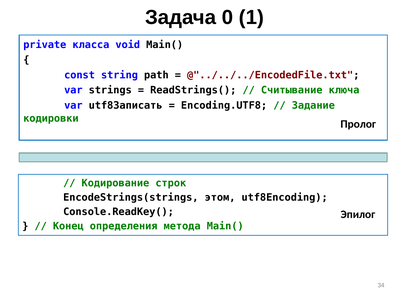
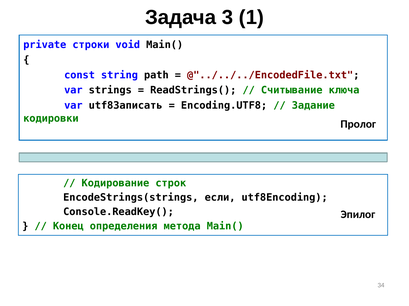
0: 0 -> 3
класса: класса -> строки
этом: этом -> если
